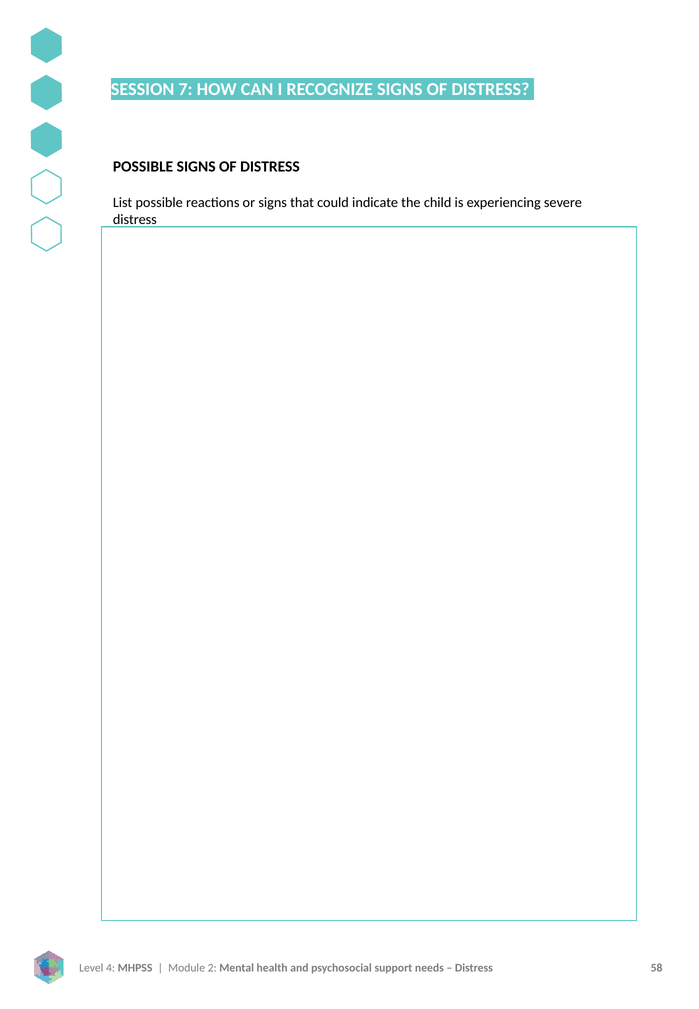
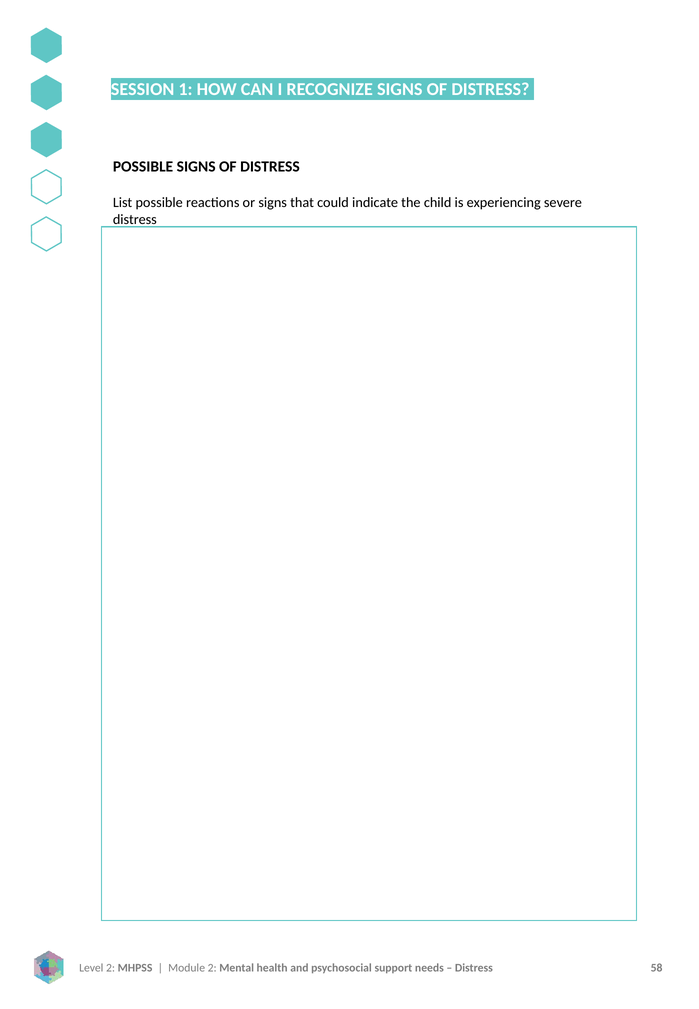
7: 7 -> 1
4 at (111, 969): 4 -> 2
